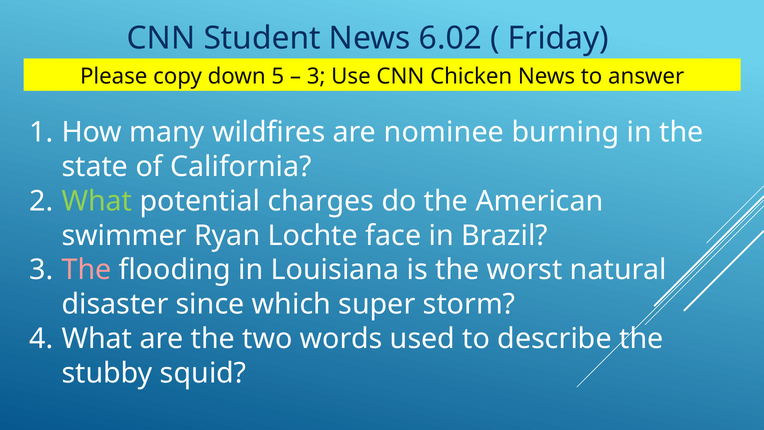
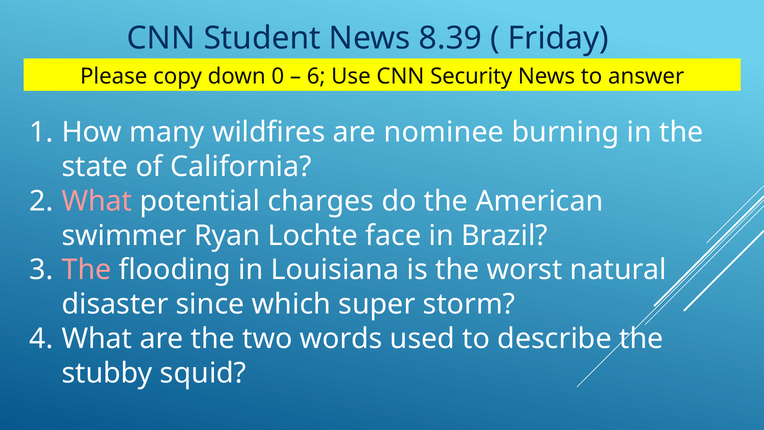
6.02: 6.02 -> 8.39
5: 5 -> 0
3 at (316, 76): 3 -> 6
Chicken: Chicken -> Security
What at (97, 201) colour: light green -> pink
